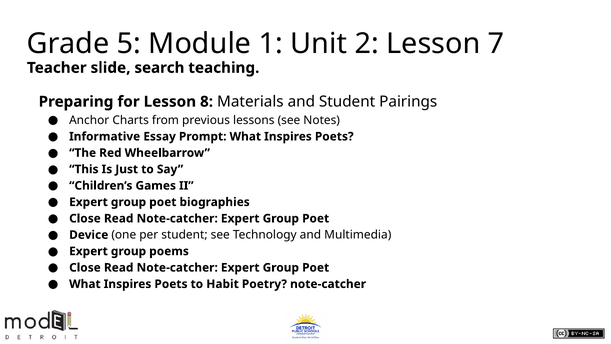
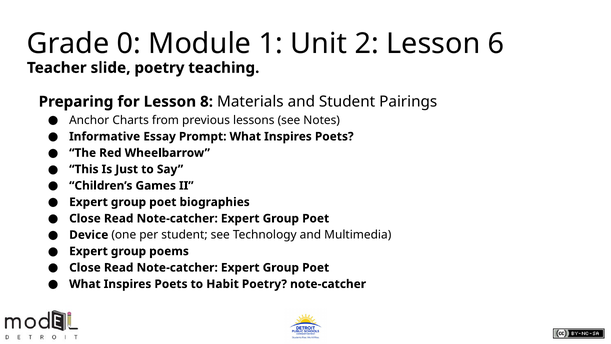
5: 5 -> 0
7: 7 -> 6
slide search: search -> poetry
